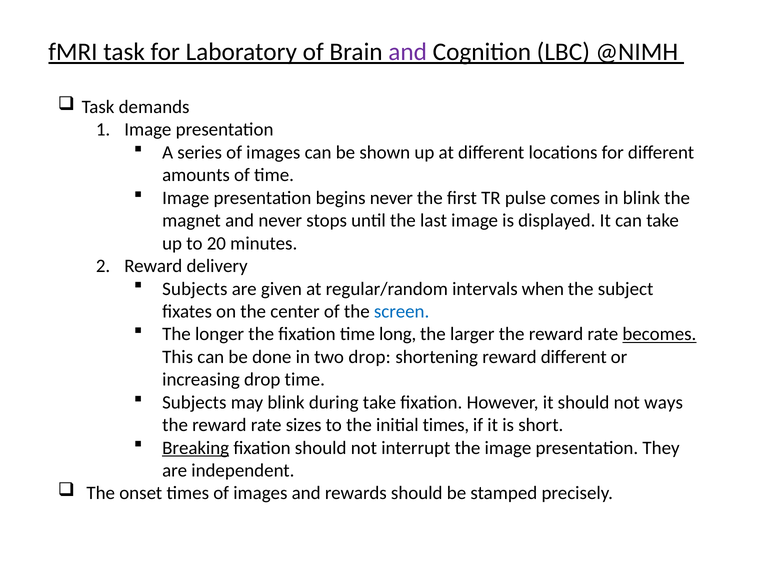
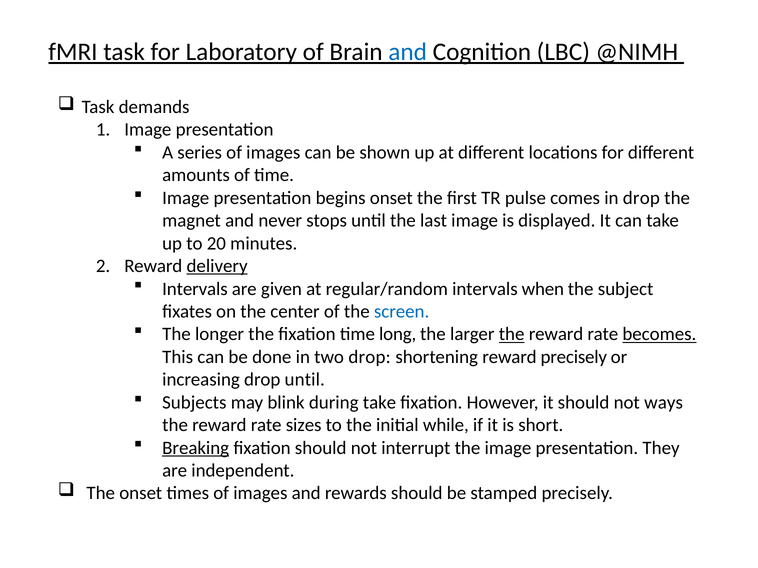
and at (408, 52) colour: purple -> blue
begins never: never -> onset
in blink: blink -> drop
delivery underline: none -> present
Subjects at (195, 289): Subjects -> Intervals
the at (512, 334) underline: none -> present
reward different: different -> precisely
drop time: time -> until
initial times: times -> while
